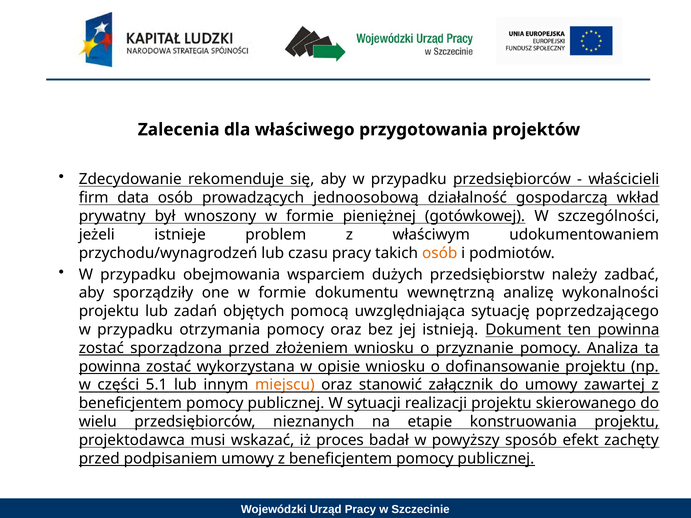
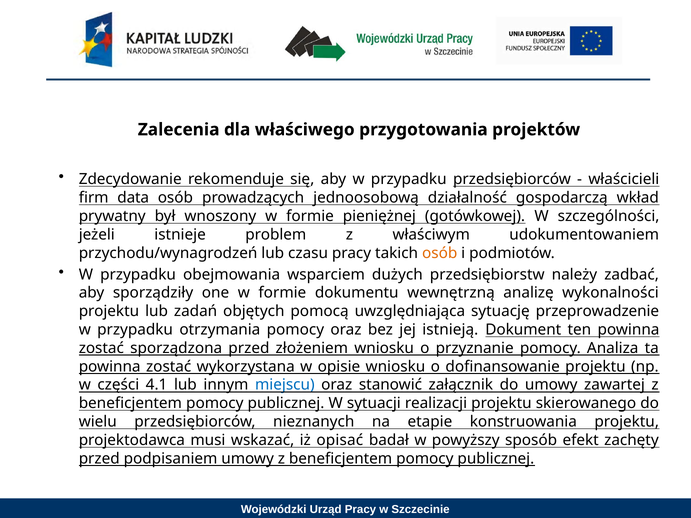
poprzedzającego: poprzedzającego -> przeprowadzenie
5.1: 5.1 -> 4.1
miejscu colour: orange -> blue
proces: proces -> opisać
